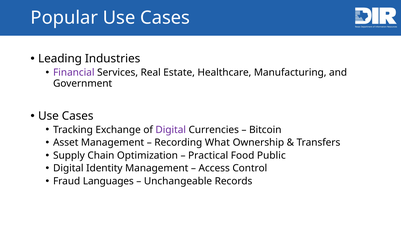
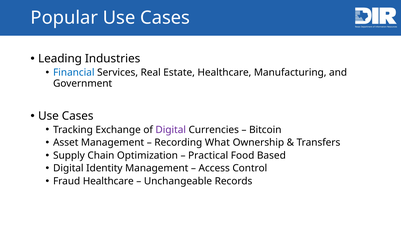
Financial colour: purple -> blue
Public: Public -> Based
Fraud Languages: Languages -> Healthcare
